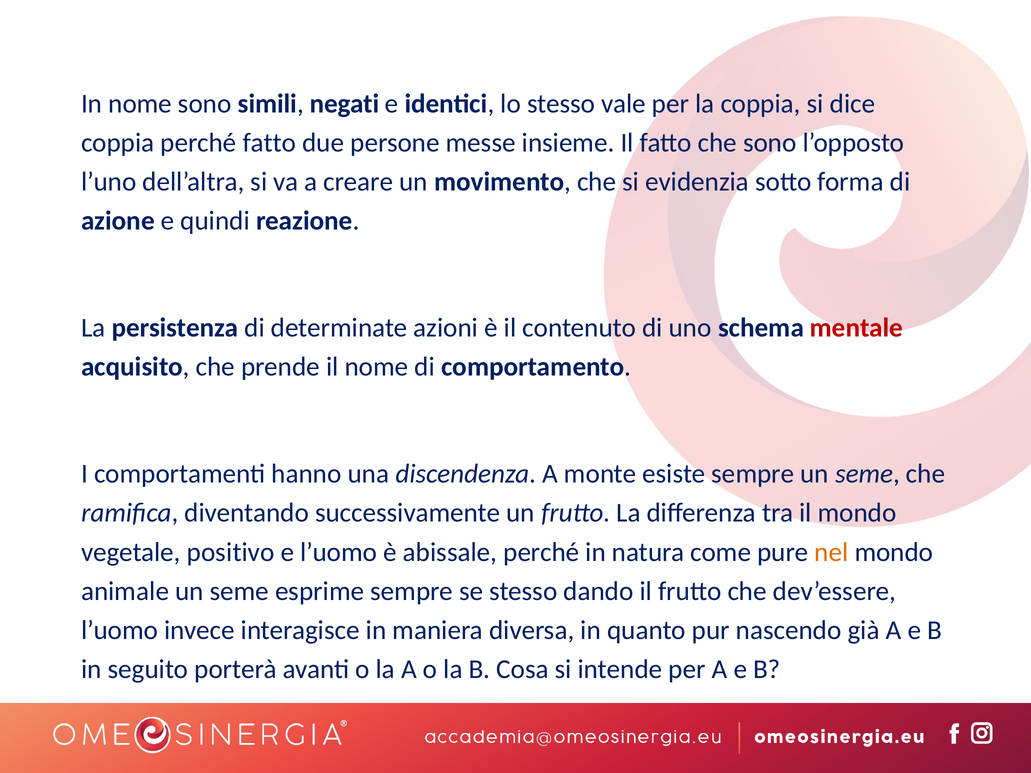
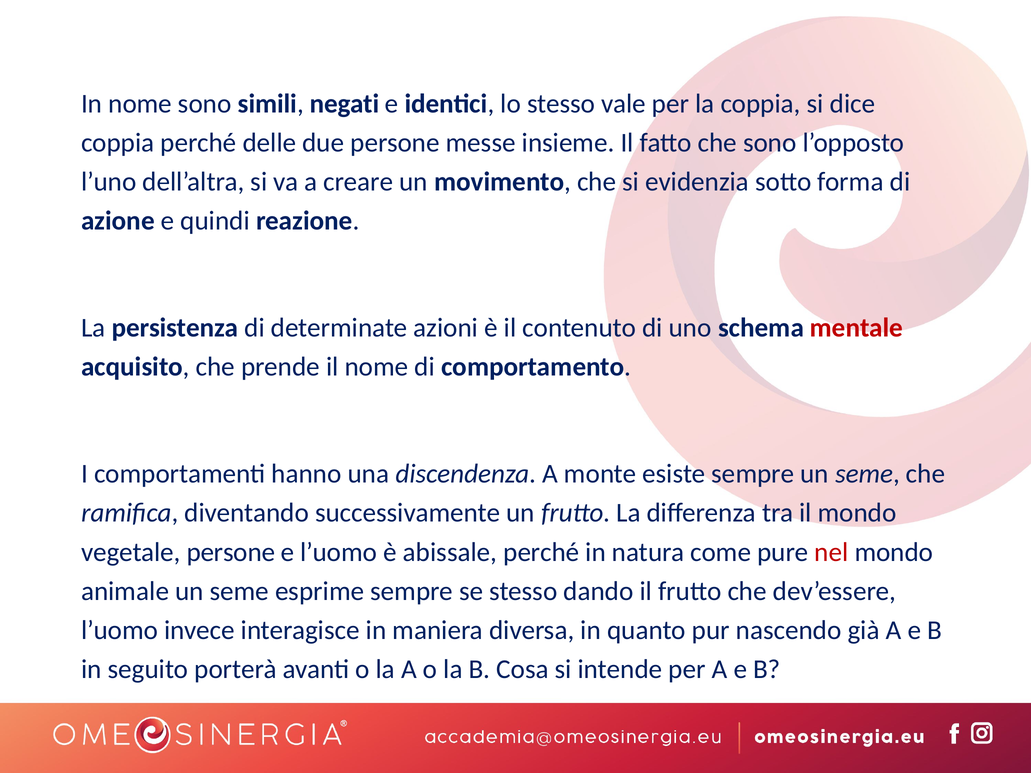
perché fatto: fatto -> delle
vegetale positivo: positivo -> persone
nel colour: orange -> red
